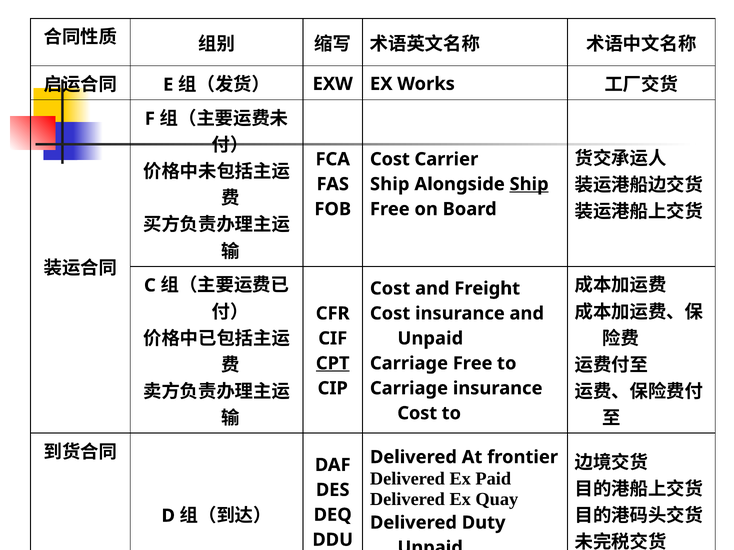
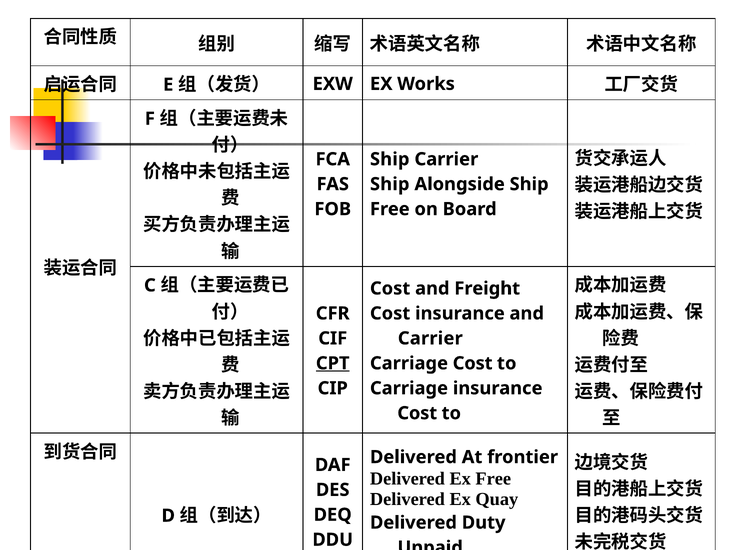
Cost at (390, 159): Cost -> Ship
Ship at (529, 184) underline: present -> none
Unpaid at (430, 339): Unpaid -> Carrier
Carriage Free: Free -> Cost
Ex Paid: Paid -> Free
